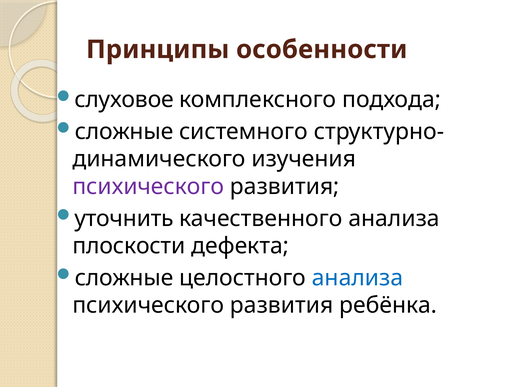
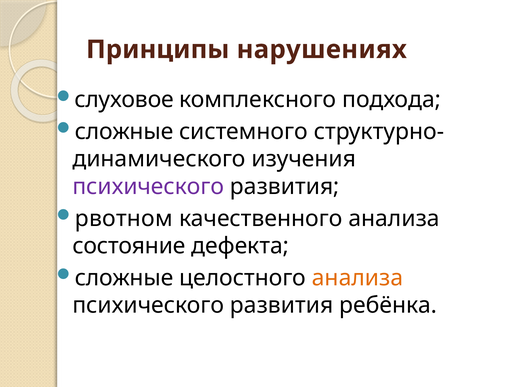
особенности: особенности -> нарушениях
уточнить: уточнить -> рвотном
плоскости: плоскости -> состояние
анализа at (357, 278) colour: blue -> orange
